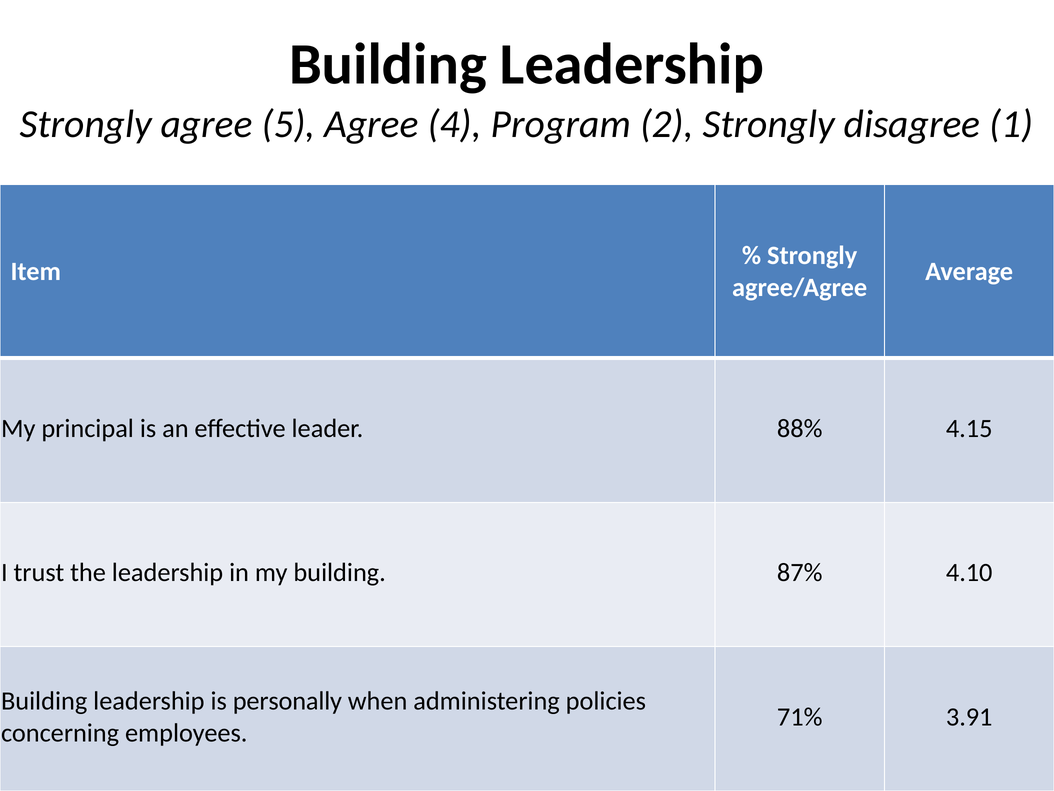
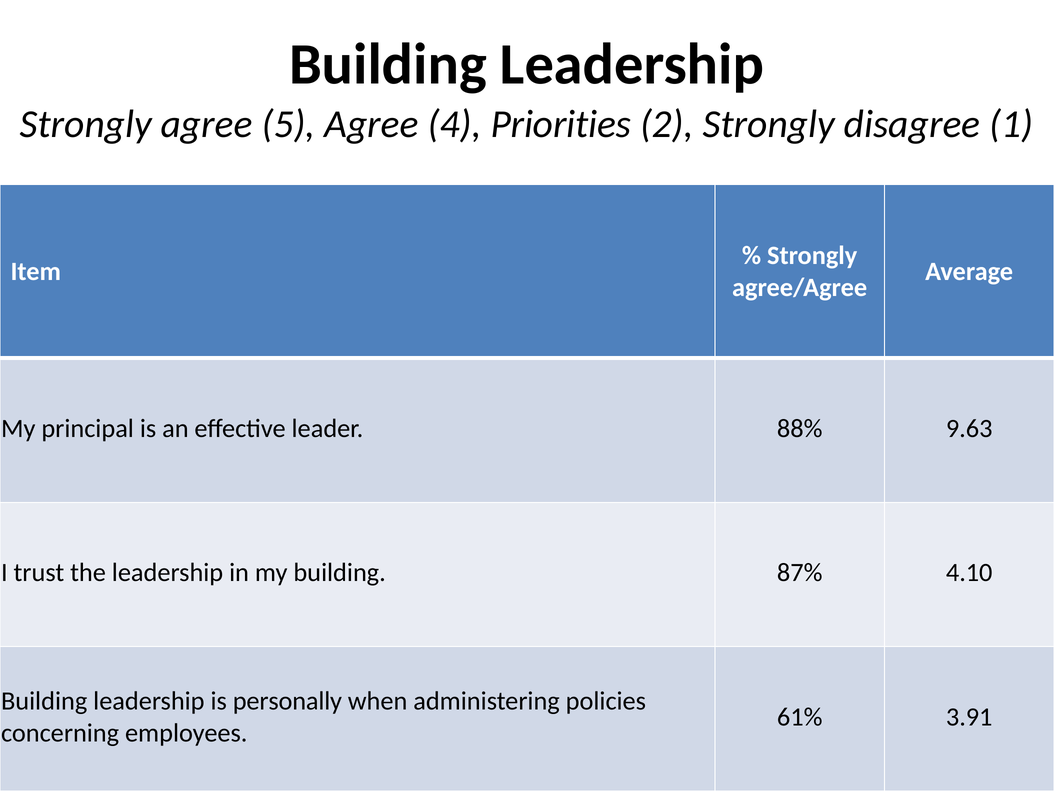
Program: Program -> Priorities
4.15: 4.15 -> 9.63
71%: 71% -> 61%
